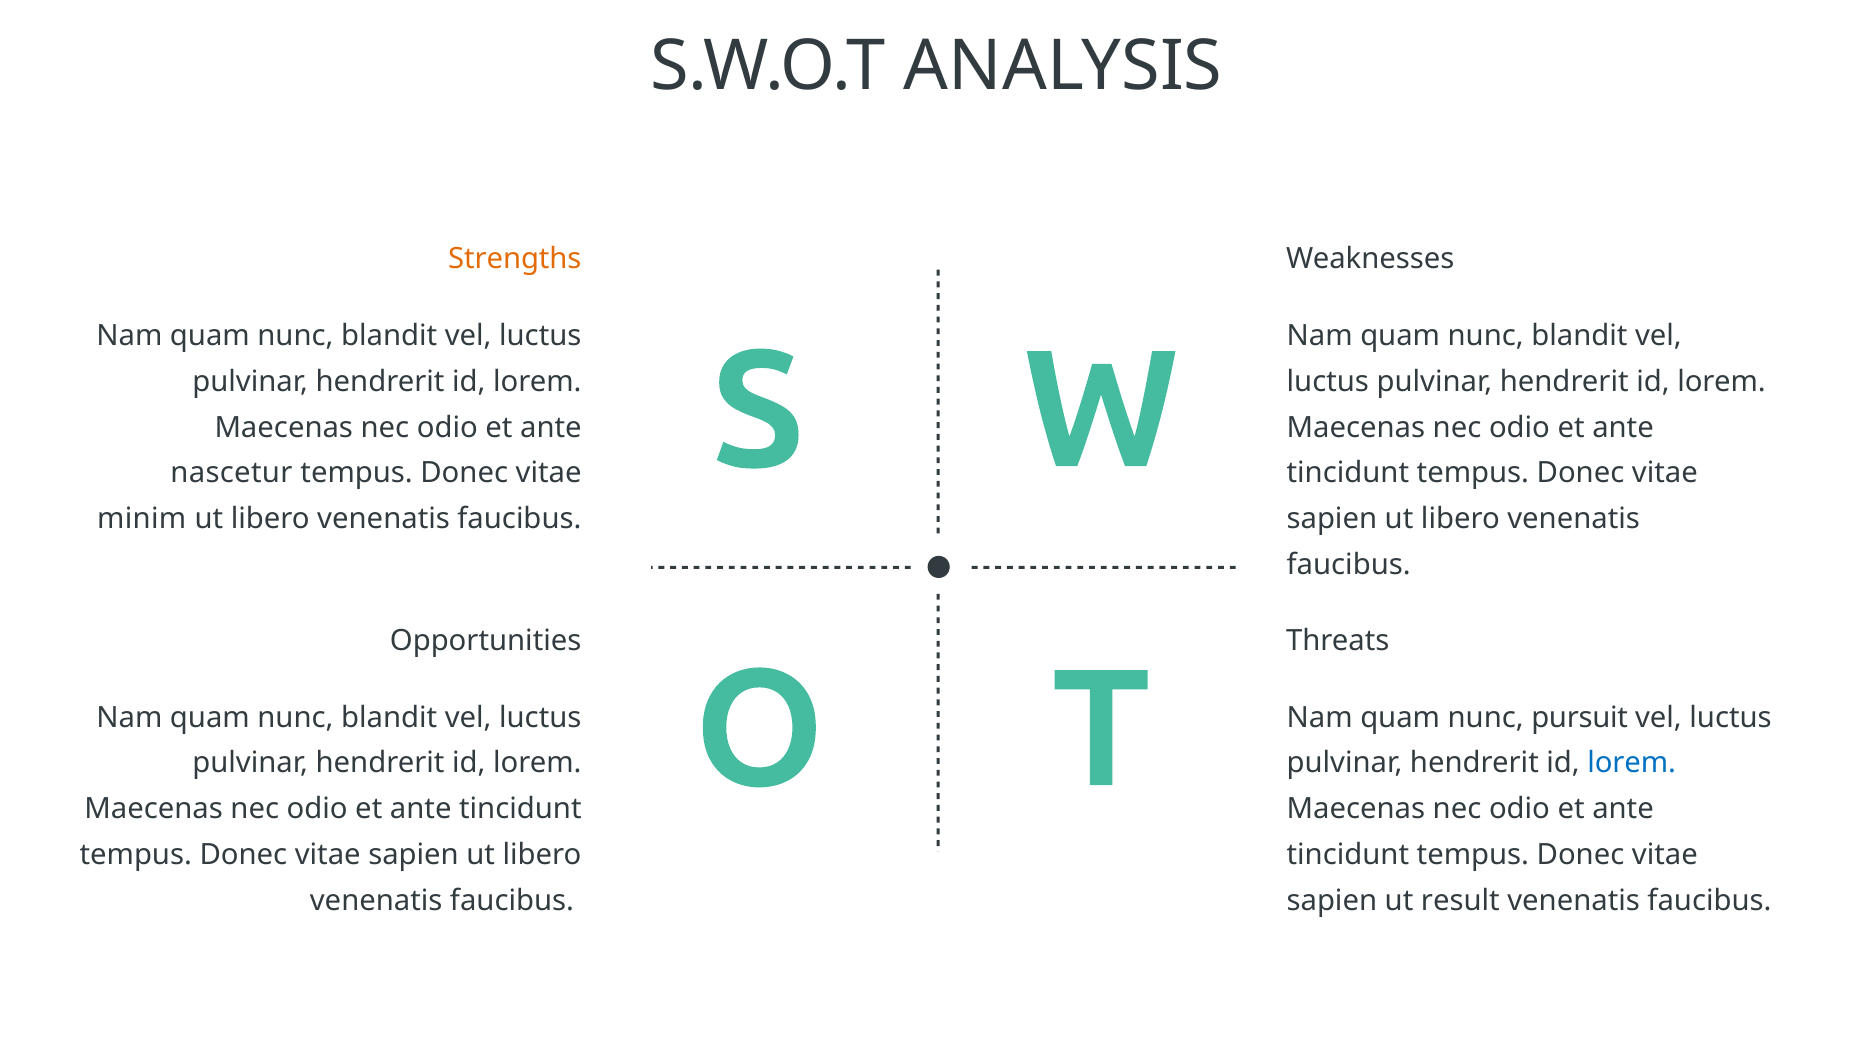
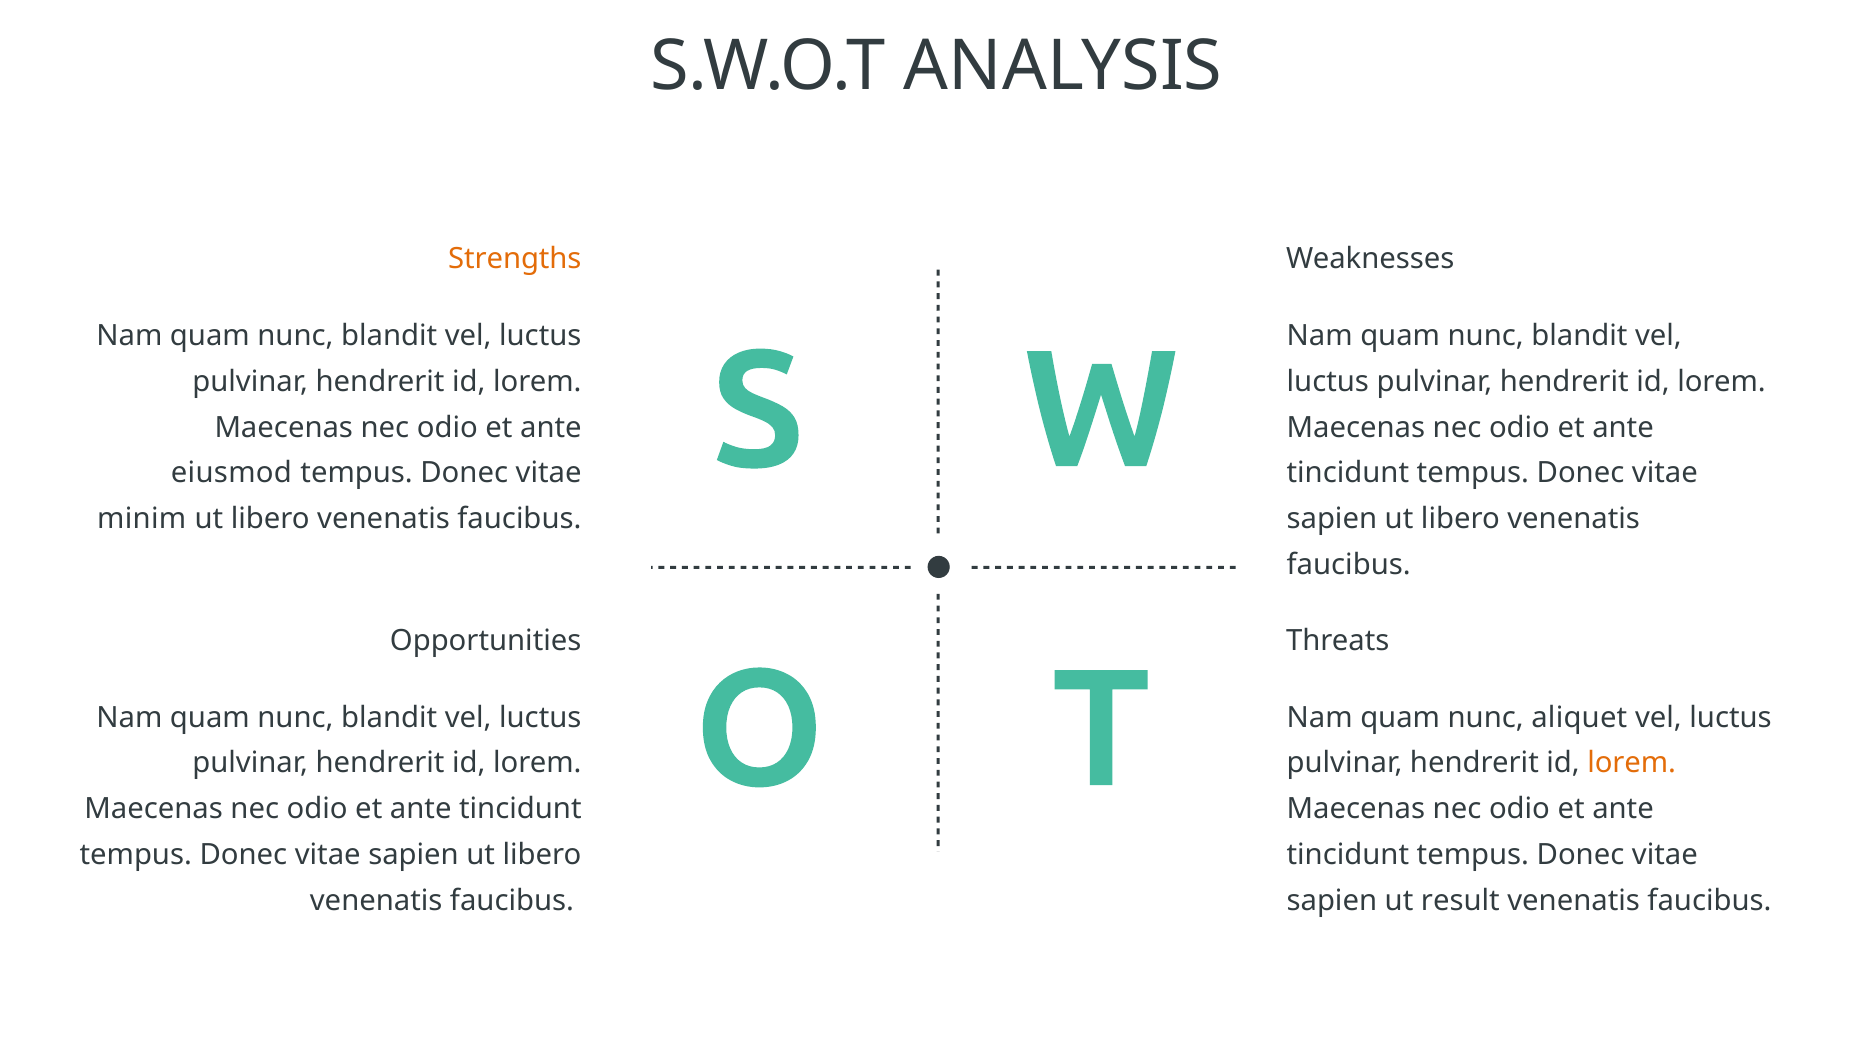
nascetur: nascetur -> eiusmod
pursuit: pursuit -> aliquet
lorem at (1632, 763) colour: blue -> orange
